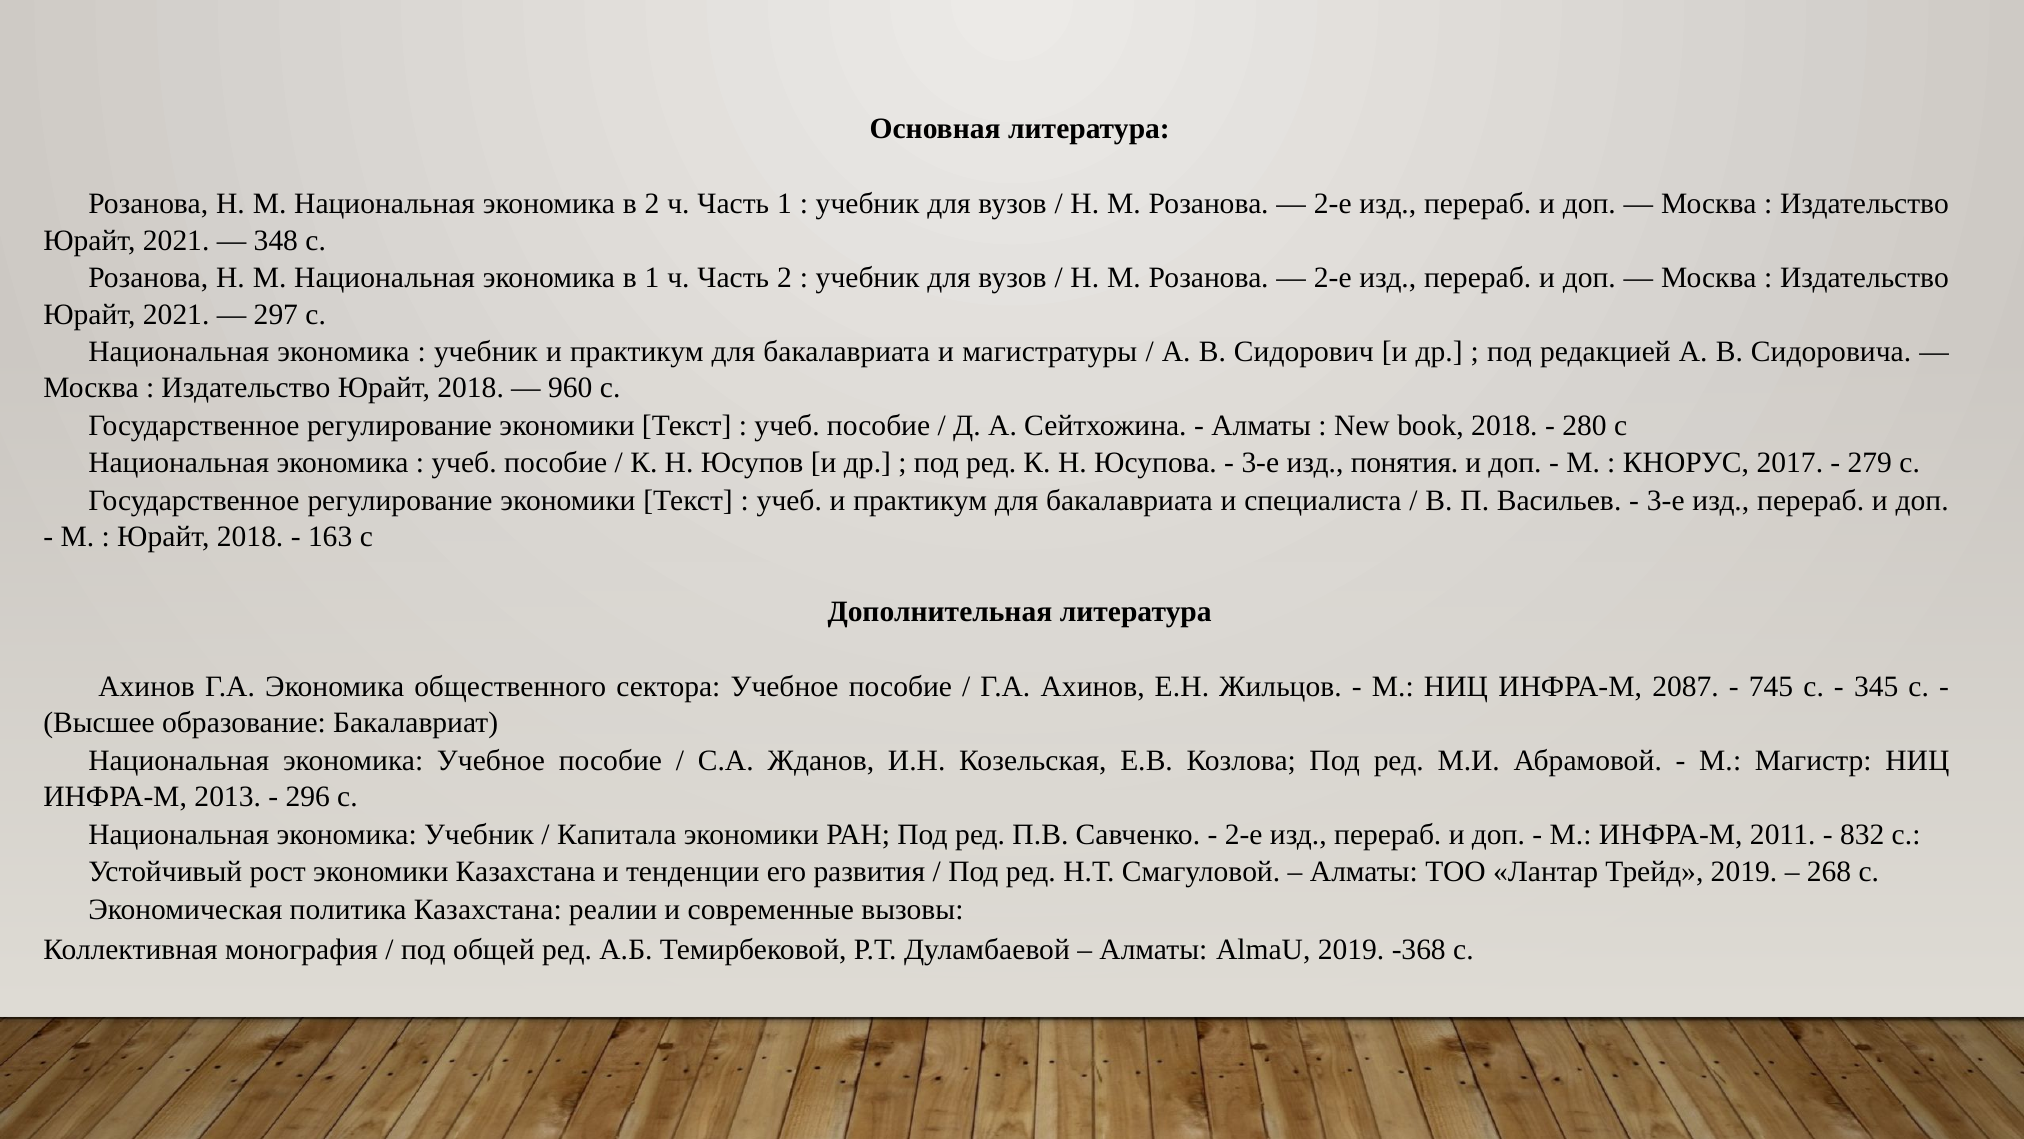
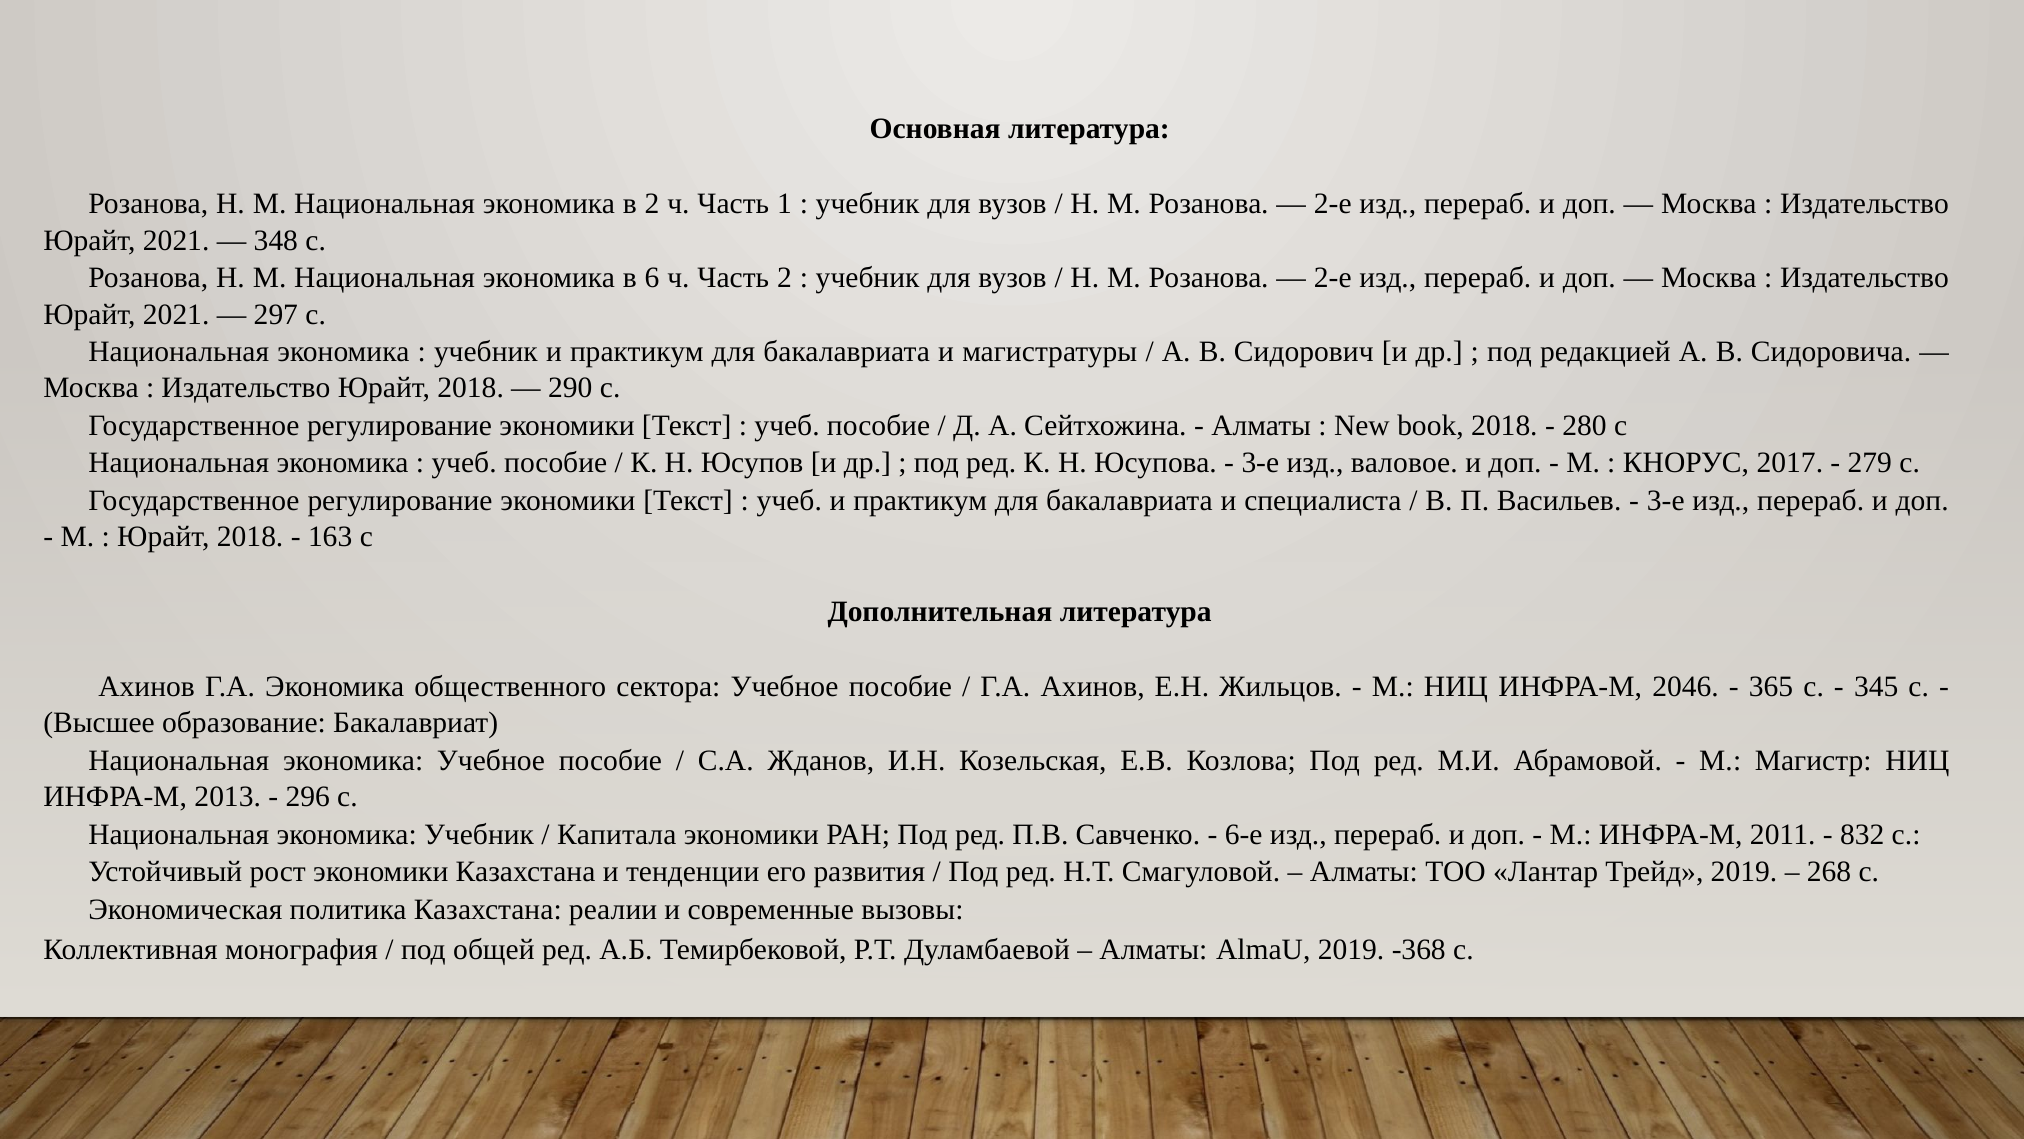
в 1: 1 -> 6
960: 960 -> 290
понятия: понятия -> валовое
2087: 2087 -> 2046
745: 745 -> 365
2-e: 2-e -> 6-e
